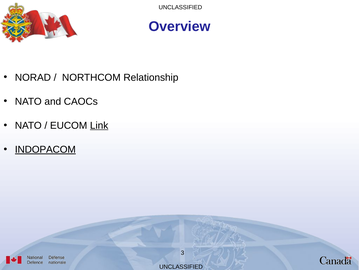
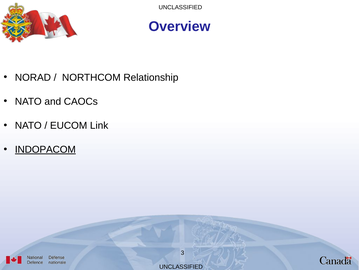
Link underline: present -> none
